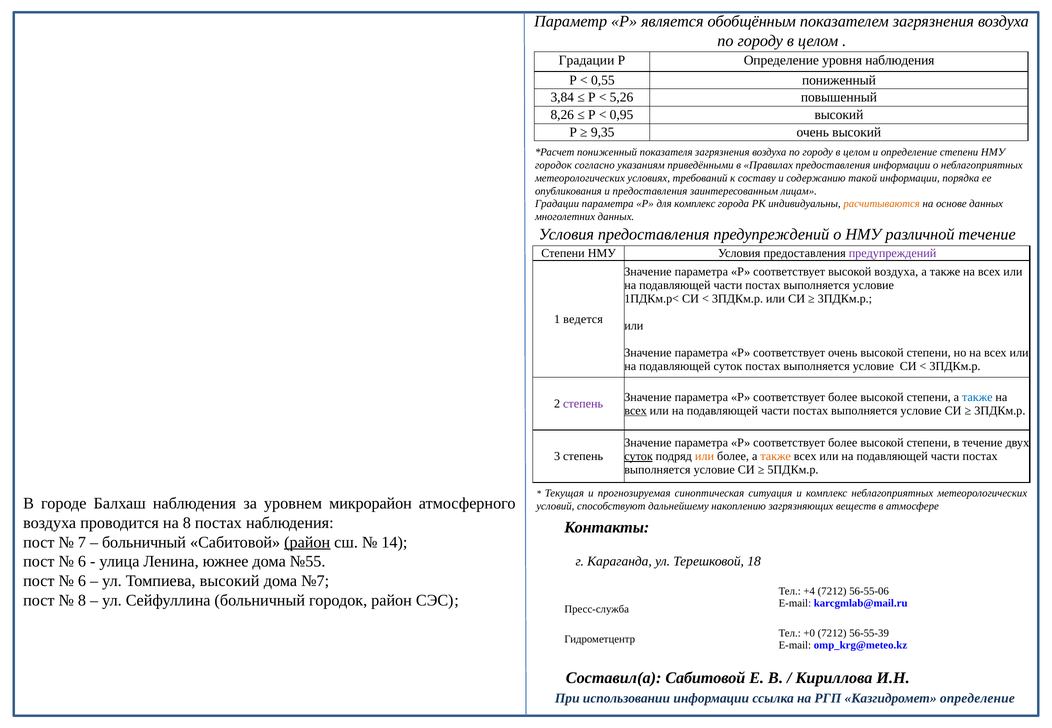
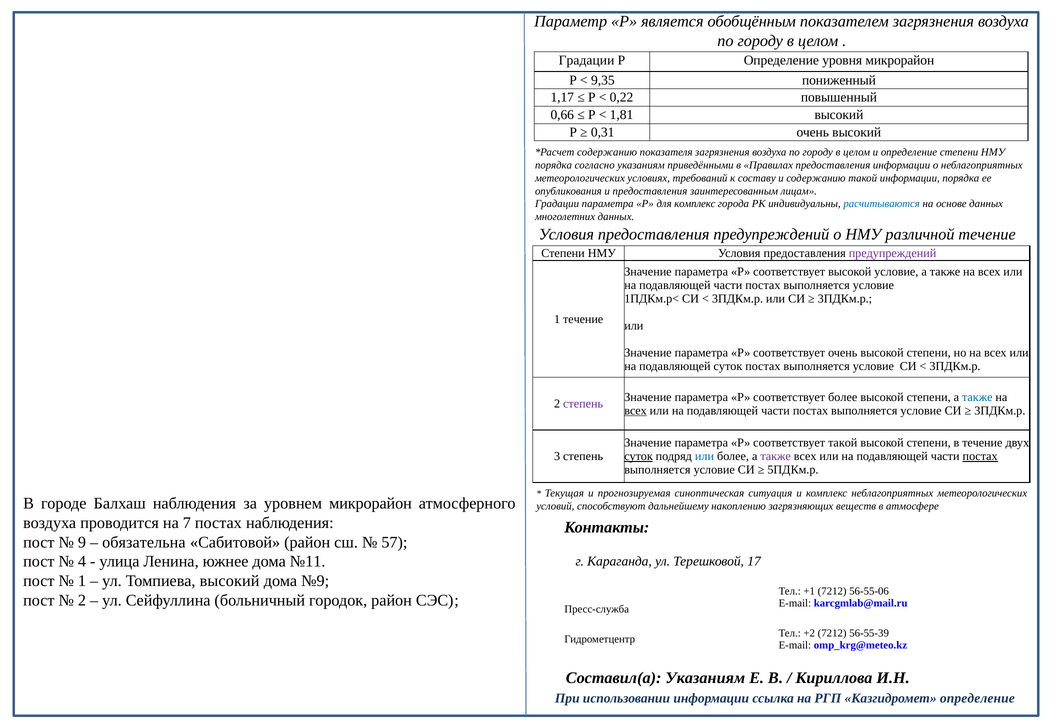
уровня наблюдения: наблюдения -> микрорайон
0,55: 0,55 -> 9,35
3,84: 3,84 -> 1,17
5,26: 5,26 -> 0,22
8,26: 8,26 -> 0,66
0,95: 0,95 -> 1,81
9,35: 9,35 -> 0,31
пониженный at (607, 152): пониженный -> содержанию
городок at (553, 165): городок -> порядка
расчитываются colour: orange -> blue
высокой воздуха: воздуха -> условие
1 ведется: ведется -> течение
более at (843, 443): более -> такой
или at (704, 457) colour: orange -> blue
также at (776, 457) colour: orange -> purple
постах at (980, 457) underline: none -> present
на 8: 8 -> 7
7: 7 -> 9
больничный at (144, 542): больничный -> обязательна
район at (307, 542) underline: present -> none
14: 14 -> 57
6 at (82, 562): 6 -> 4
№55: №55 -> №11
18: 18 -> 17
6 at (82, 581): 6 -> 1
№7: №7 -> №9
+4: +4 -> +1
8 at (82, 601): 8 -> 2
+0: +0 -> +2
Составил(а Сабитовой: Сабитовой -> Указаниям
